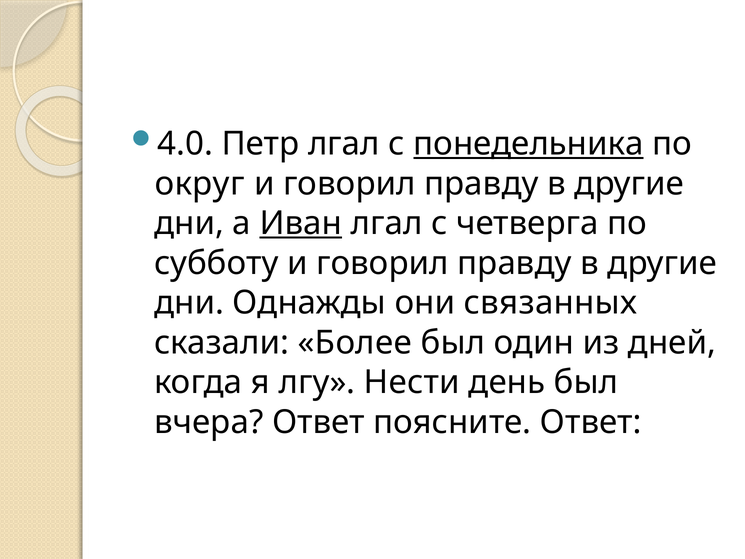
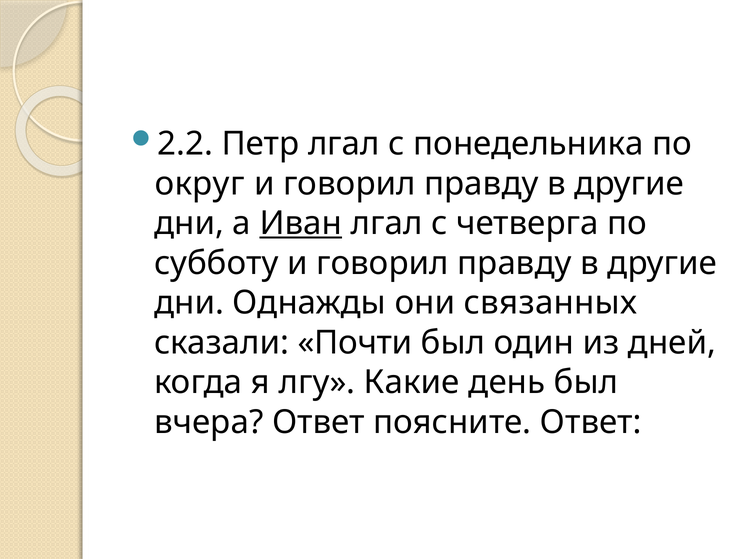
4.0: 4.0 -> 2.2
понедельника underline: present -> none
Более: Более -> Почти
Нести: Нести -> Какие
